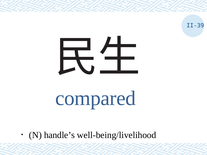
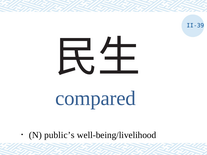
handle’s: handle’s -> public’s
